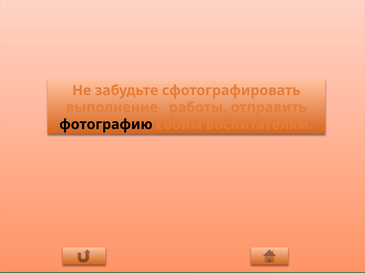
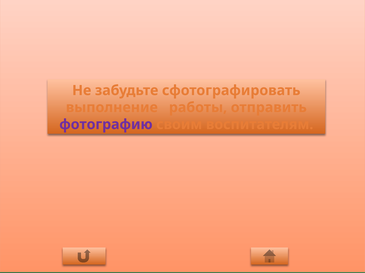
фотографию colour: black -> purple
